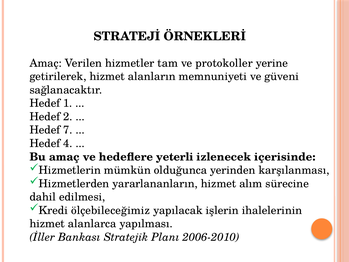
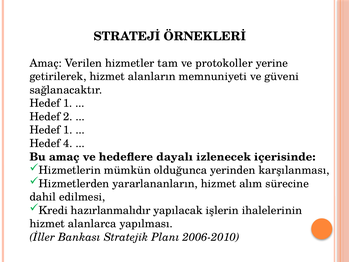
7 at (68, 130): 7 -> 1
yeterli: yeterli -> dayalı
ölçebileceğimiz: ölçebileceğimiz -> hazırlanmalıdır
